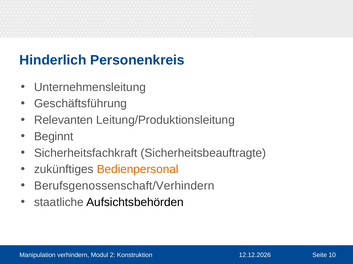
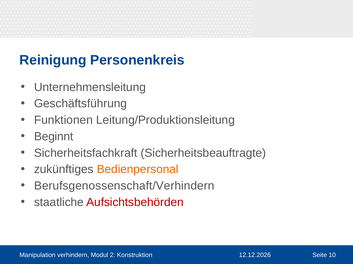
Hinderlich: Hinderlich -> Reinigung
Relevanten: Relevanten -> Funktionen
Aufsichtsbehörden colour: black -> red
